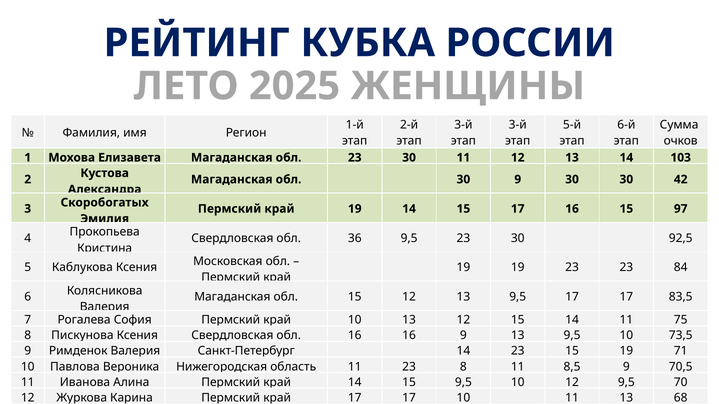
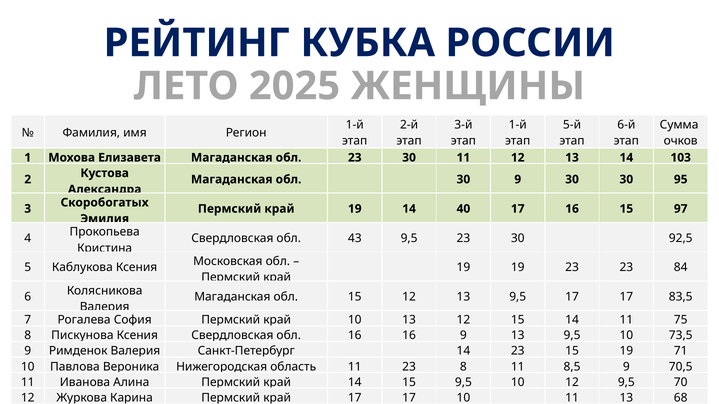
3-й at (518, 125): 3-й -> 1-й
42: 42 -> 95
19 14 15: 15 -> 40
36: 36 -> 43
